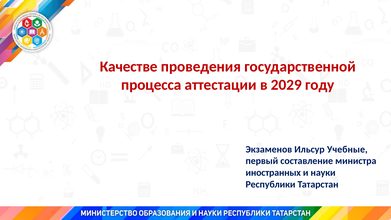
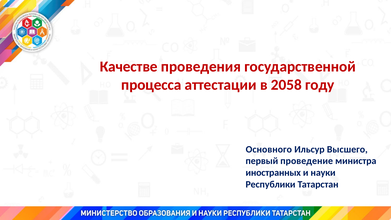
2029: 2029 -> 2058
Экзаменов: Экзаменов -> Основного
Учебные: Учебные -> Высшего
составление: составление -> проведение
